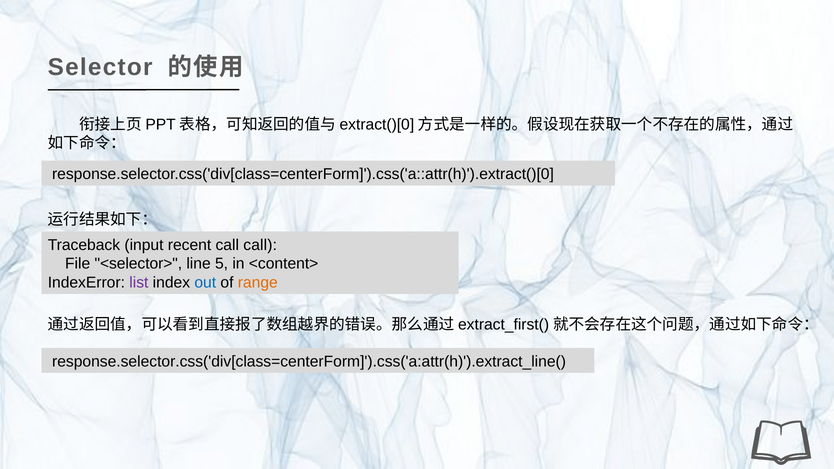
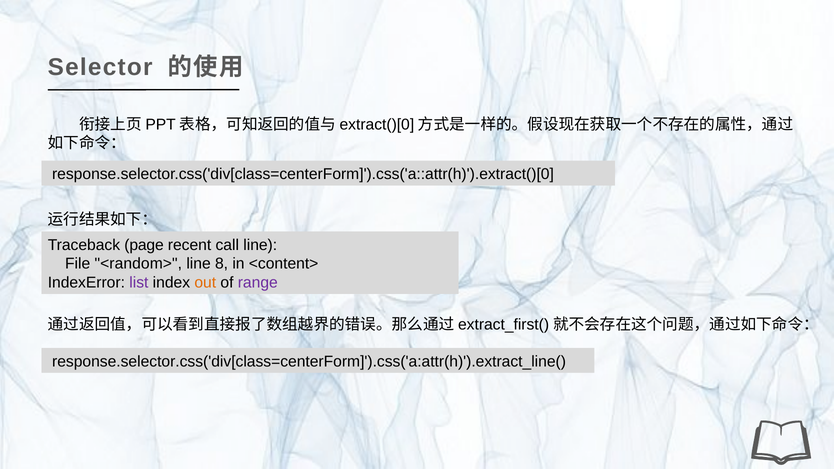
input: input -> page
call call: call -> line
<selector>: <selector> -> <random>
5: 5 -> 8
out colour: blue -> orange
range colour: orange -> purple
